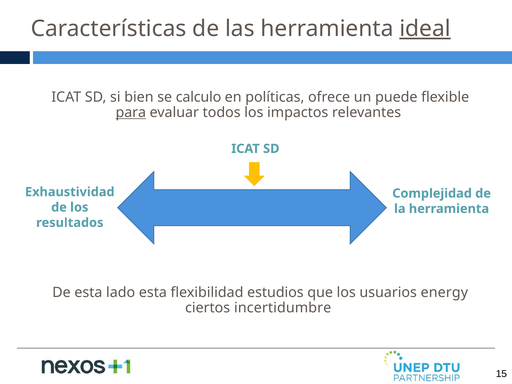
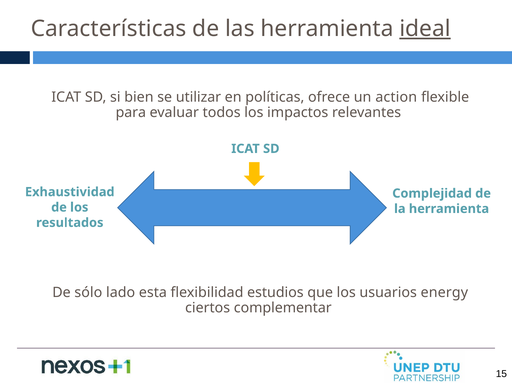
calculo: calculo -> utilizar
puede: puede -> action
para underline: present -> none
De esta: esta -> sólo
incertidumbre: incertidumbre -> complementar
